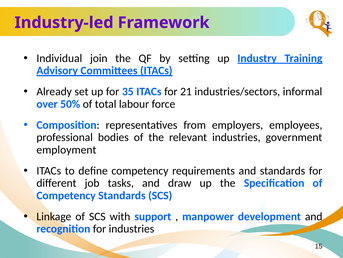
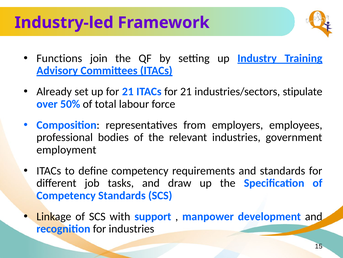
Individual: Individual -> Functions
up for 35: 35 -> 21
informal: informal -> stipulate
